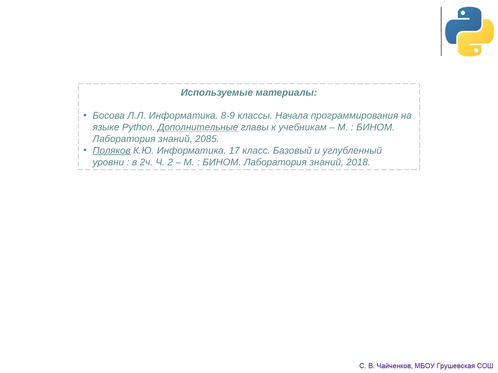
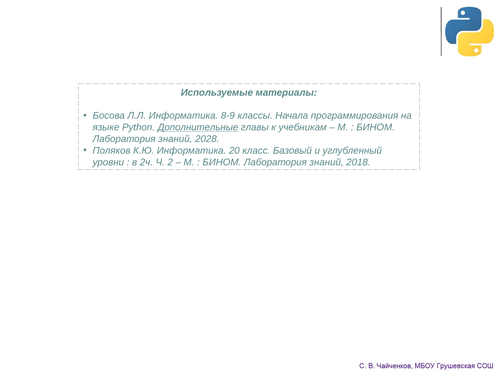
2085: 2085 -> 2028
Поляков underline: present -> none
17: 17 -> 20
